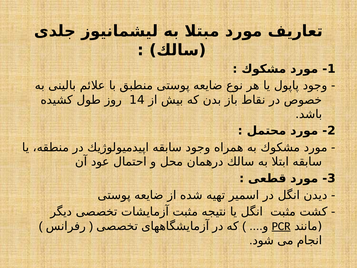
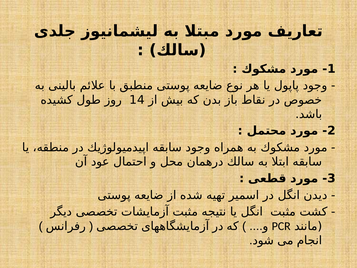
PCR underline: present -> none
